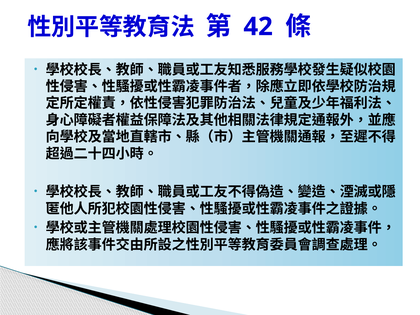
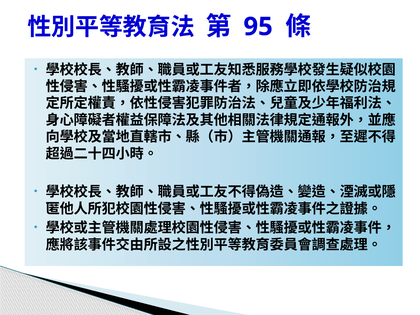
42: 42 -> 95
